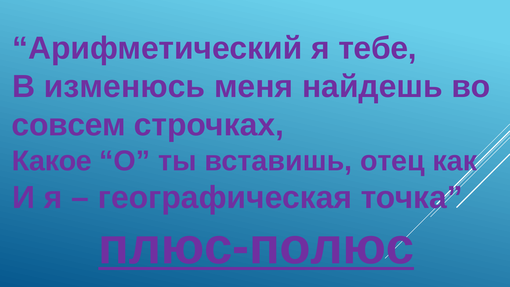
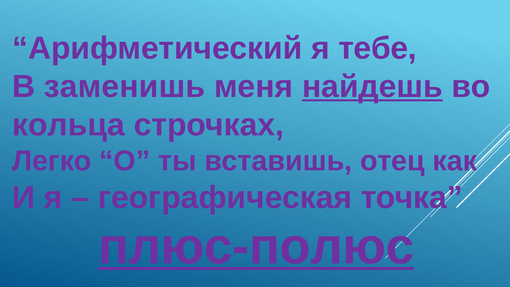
изменюсь: изменюсь -> заменишь
найдешь underline: none -> present
совсем: совсем -> кольца
Какое: Какое -> Легко
